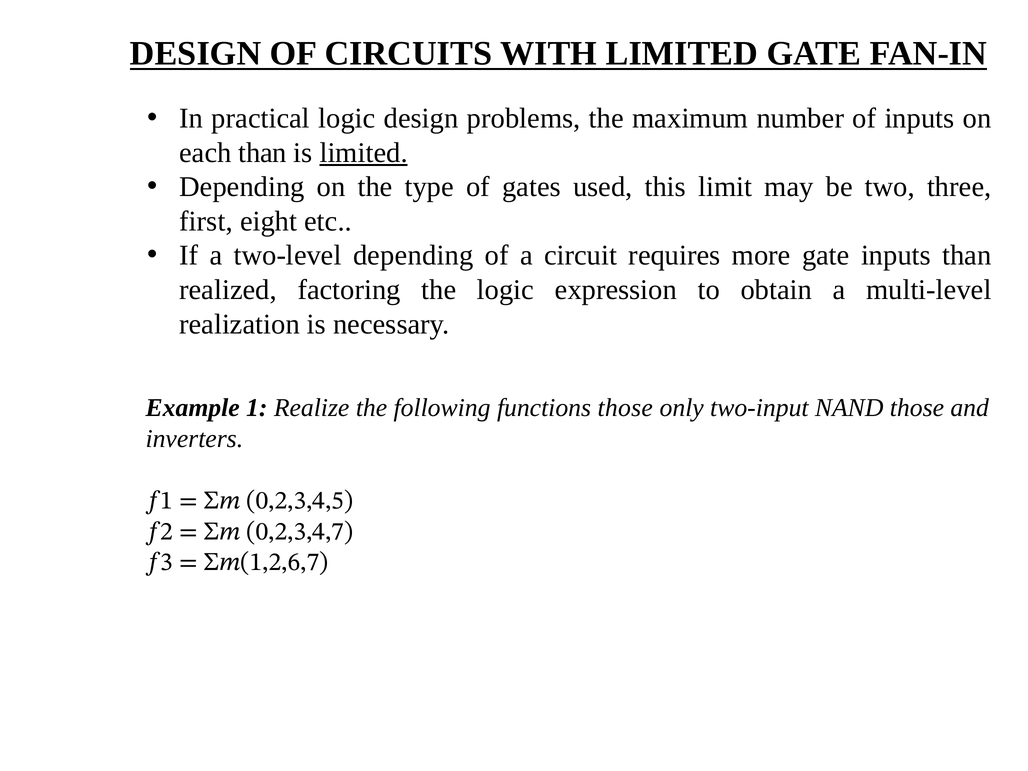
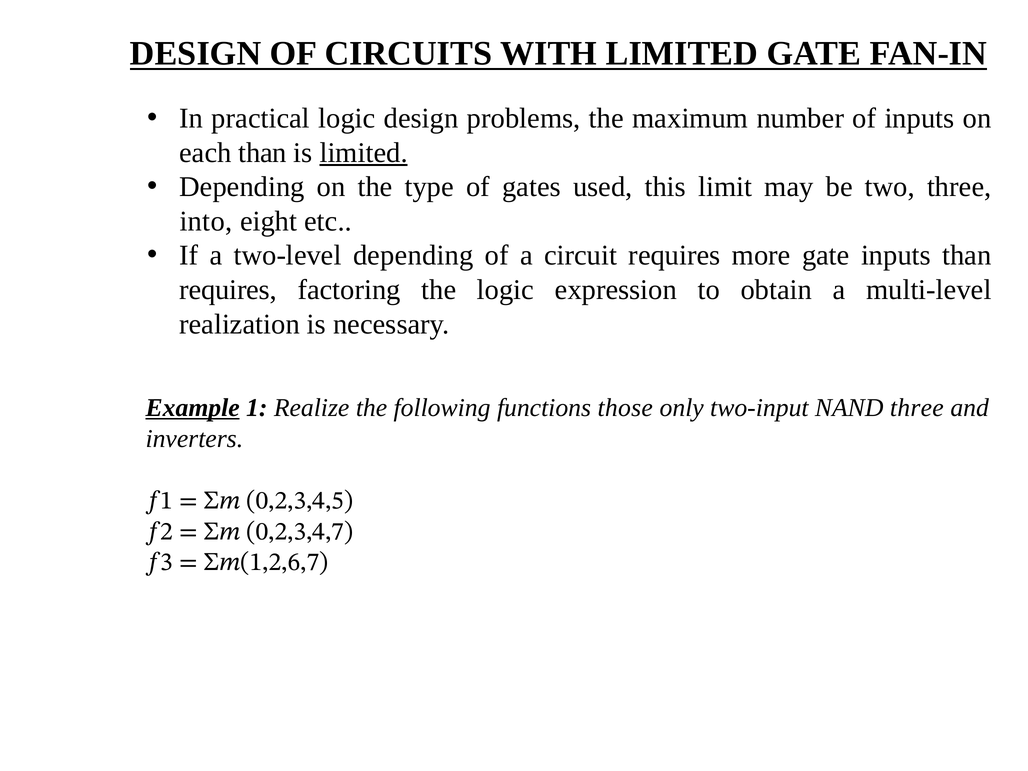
first: first -> into
realized at (228, 290): realized -> requires
Example underline: none -> present
NAND those: those -> three
